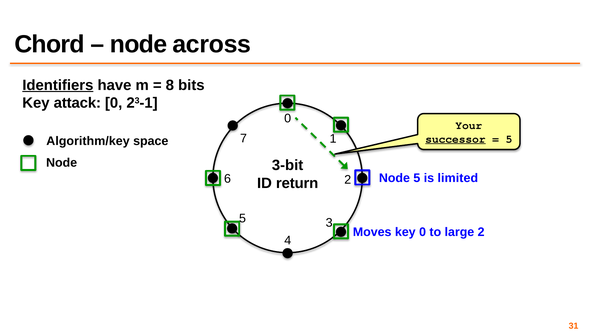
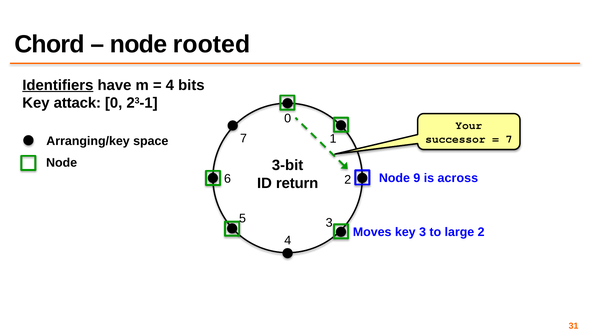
across: across -> rooted
8 at (170, 85): 8 -> 4
successor underline: present -> none
5 at (509, 139): 5 -> 7
Algorithm/key: Algorithm/key -> Arranging/key
Node 5: 5 -> 9
limited: limited -> across
key 0: 0 -> 3
